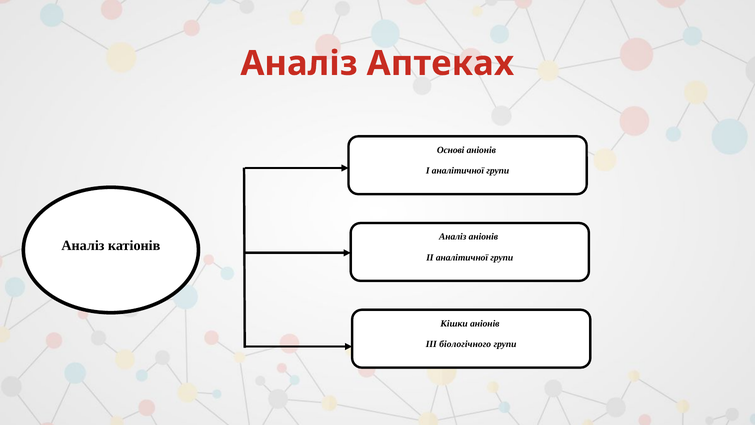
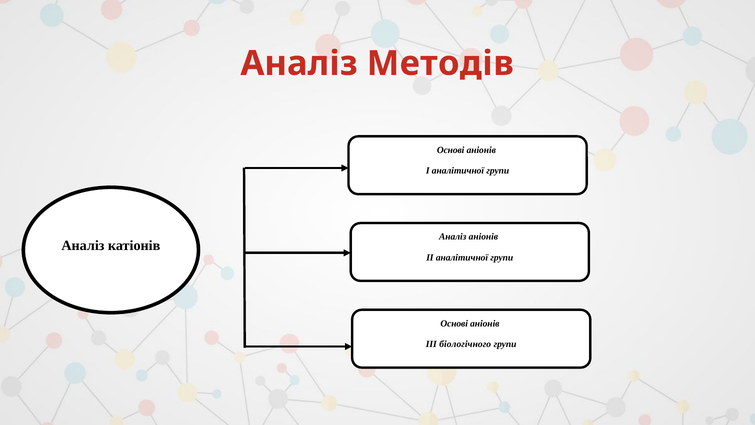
Аптеках: Аптеках -> Методів
Кішки at (454, 323): Кішки -> Основі
